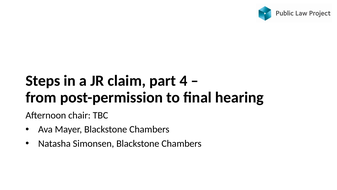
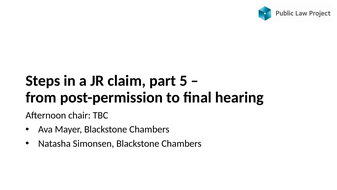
4: 4 -> 5
